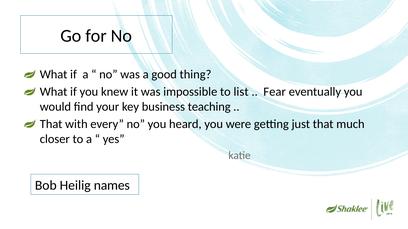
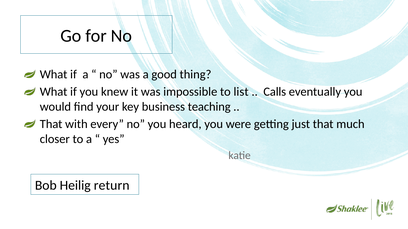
Fear: Fear -> Calls
names: names -> return
